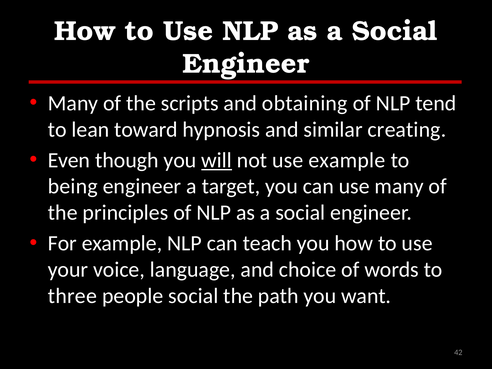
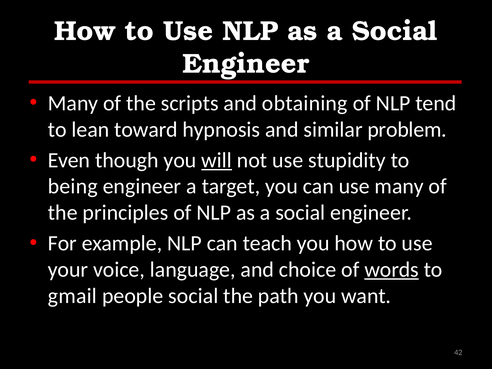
creating: creating -> problem
use example: example -> stupidity
words underline: none -> present
three: three -> gmail
